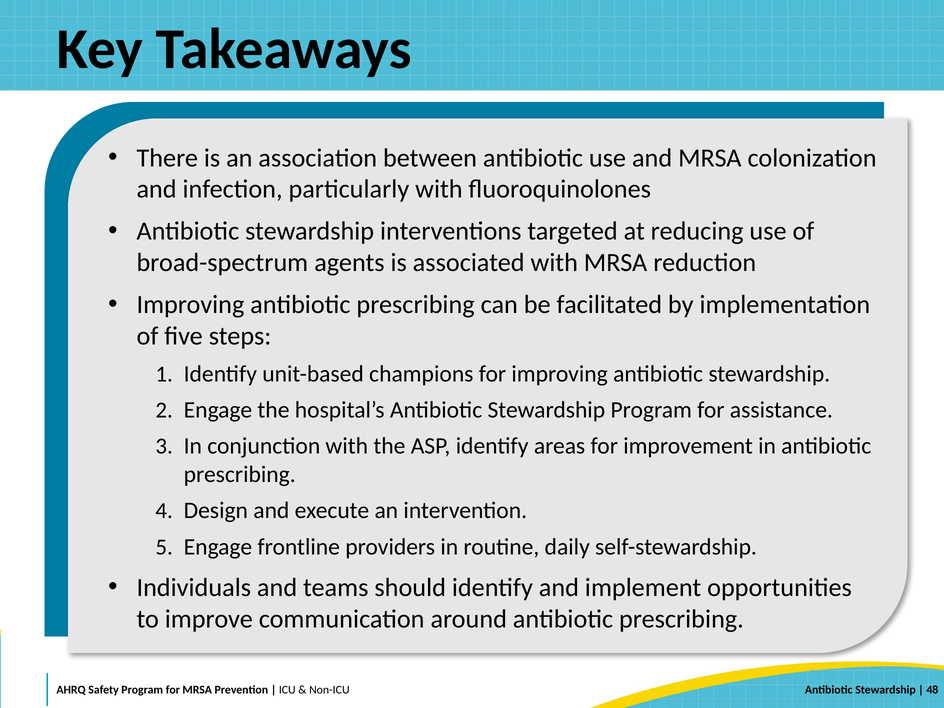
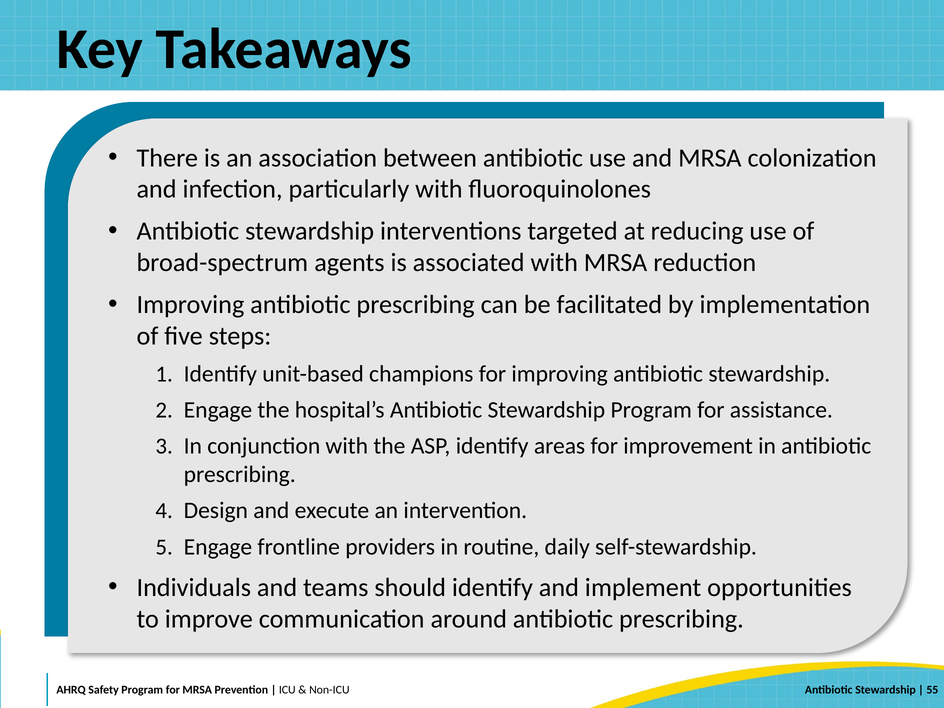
48: 48 -> 55
